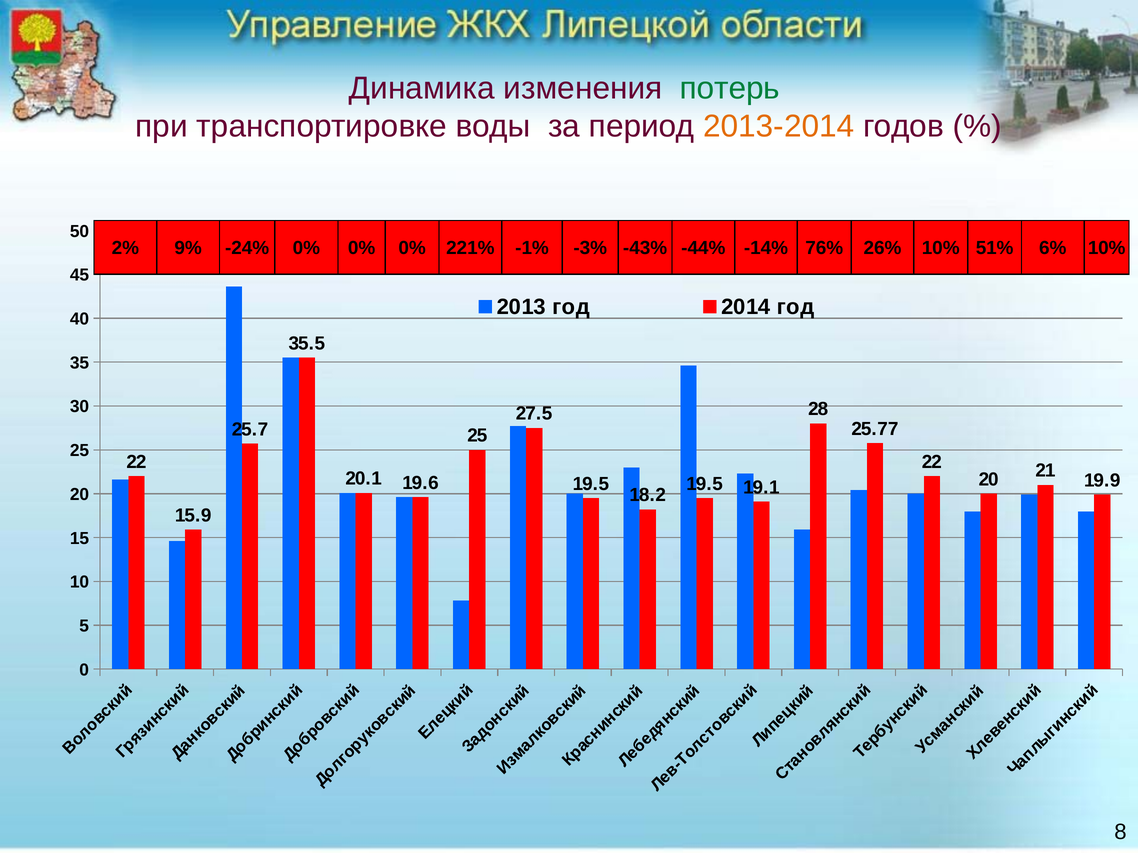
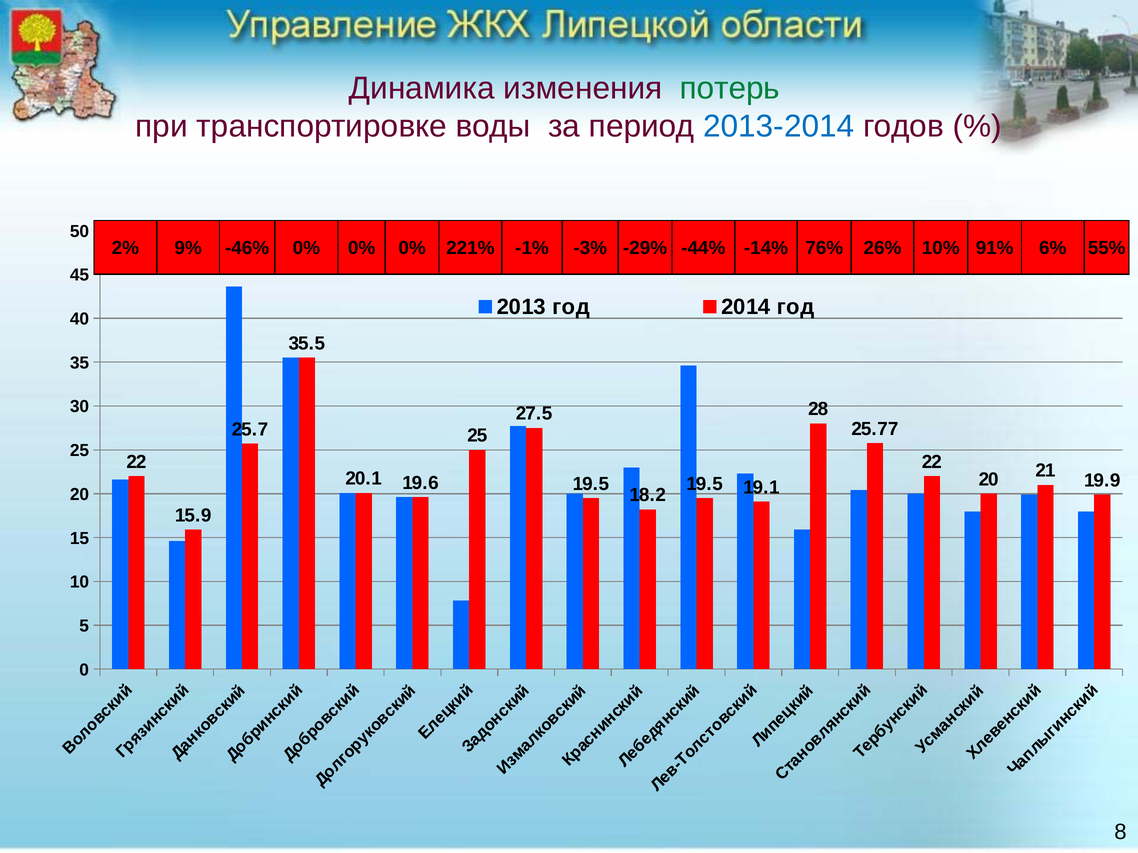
2013-2014 colour: orange -> blue
-24%: -24% -> -46%
-43%: -43% -> -29%
51%: 51% -> 91%
6% 10%: 10% -> 55%
